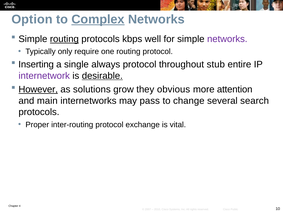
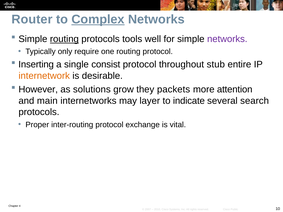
Option: Option -> Router
kbps: kbps -> tools
always: always -> consist
internetwork colour: purple -> orange
desirable underline: present -> none
However underline: present -> none
obvious: obvious -> packets
pass: pass -> layer
change: change -> indicate
